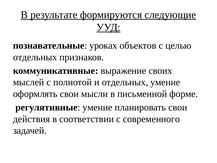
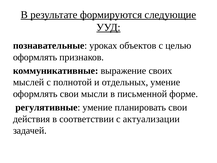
отдельных at (35, 57): отдельных -> оформлять
современного: современного -> актуализации
